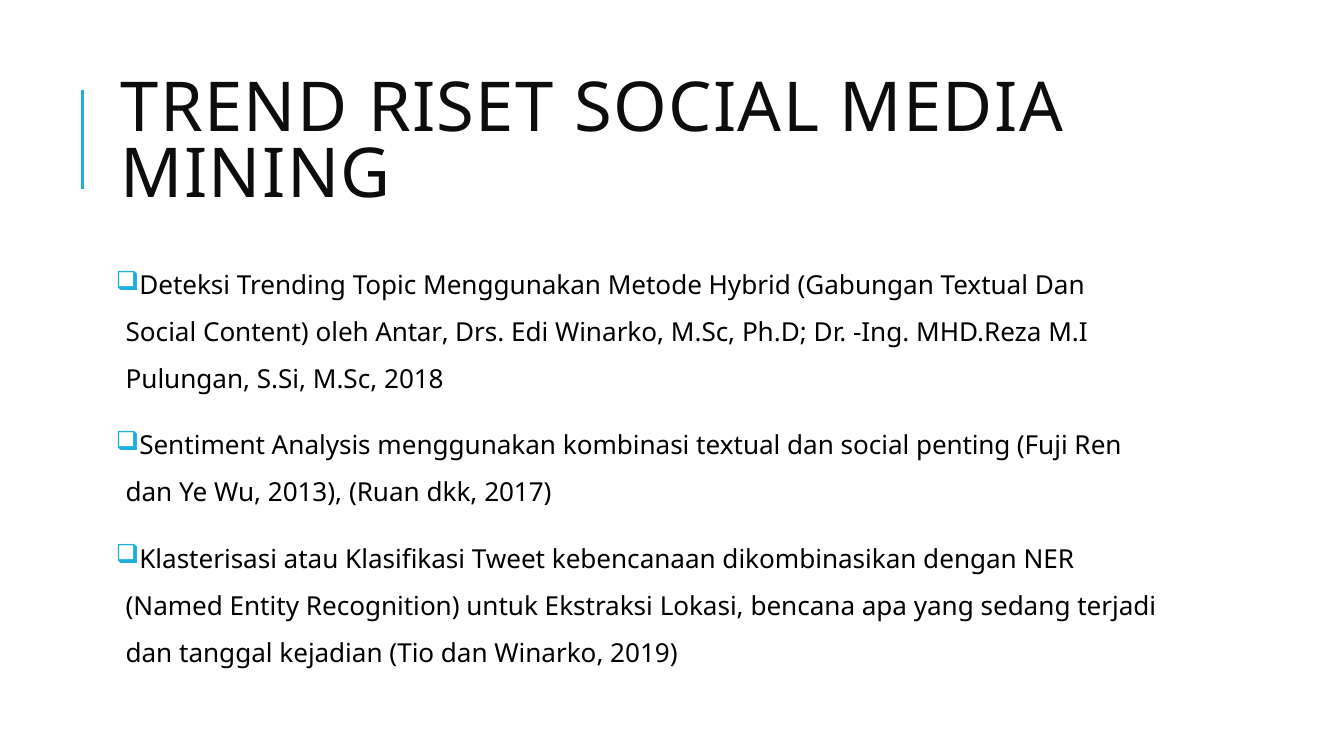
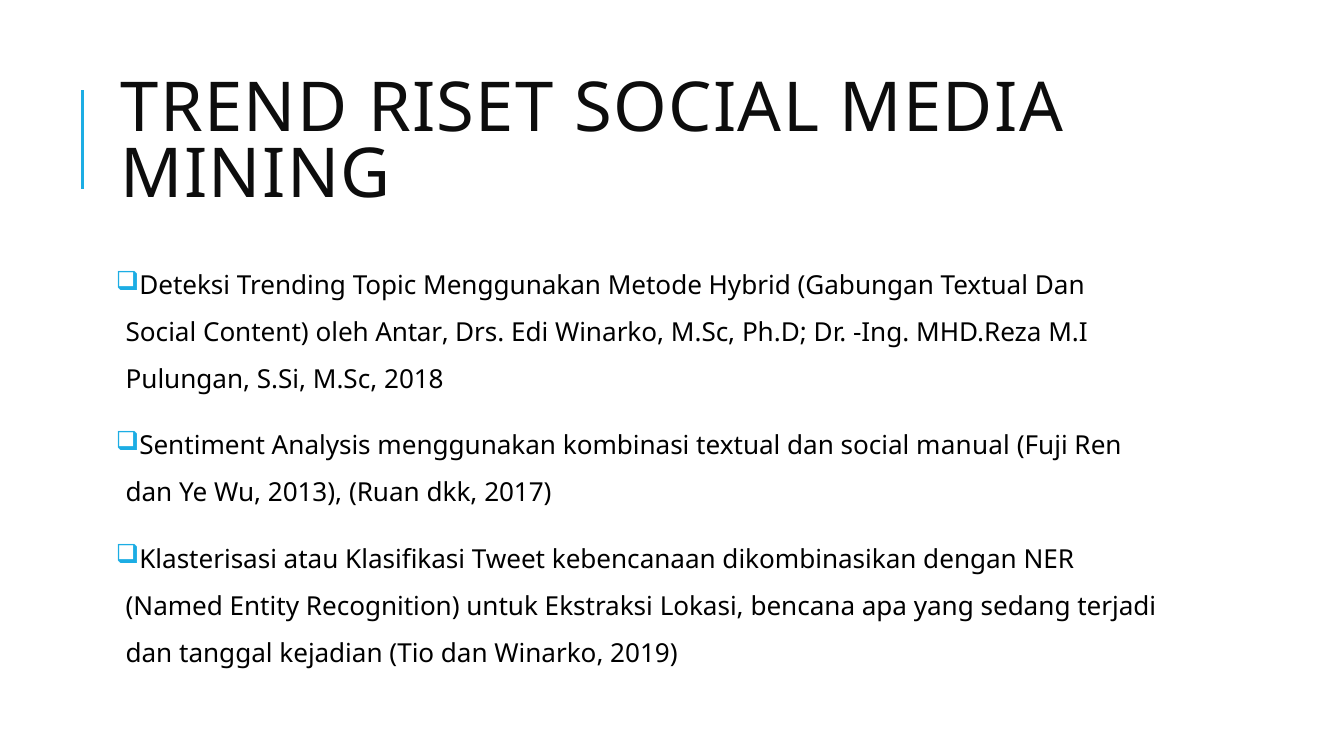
penting: penting -> manual
